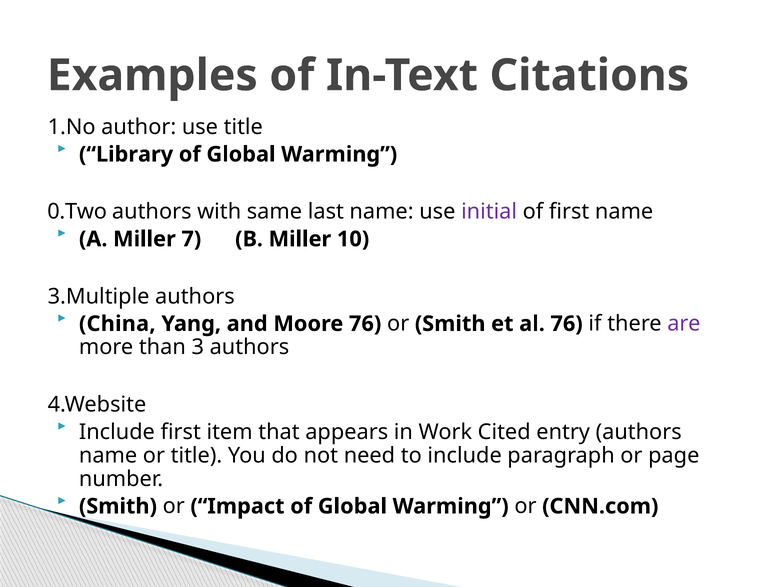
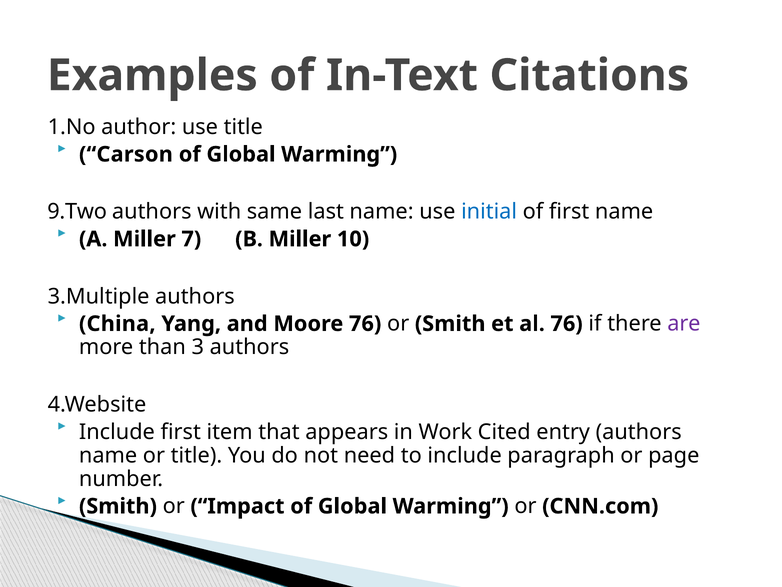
Library: Library -> Carson
0.Two: 0.Two -> 9.Two
initial colour: purple -> blue
